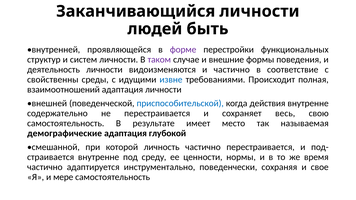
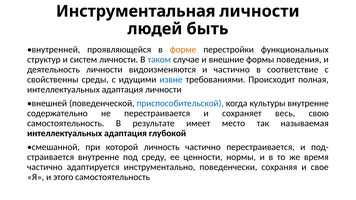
Заканчивающийся: Заканчивающийся -> Инструментальная
форме colour: purple -> orange
таком colour: purple -> blue
взаимоотношений at (63, 90): взаимоотношений -> интеллектуальных
действия: действия -> культуры
демографические at (65, 133): демографические -> интеллектуальных
мере: мере -> этого
